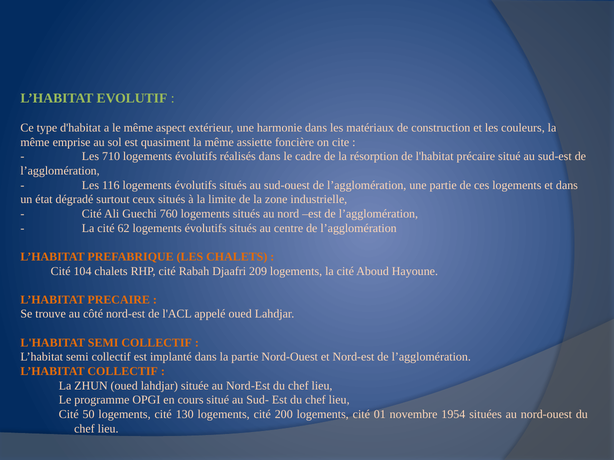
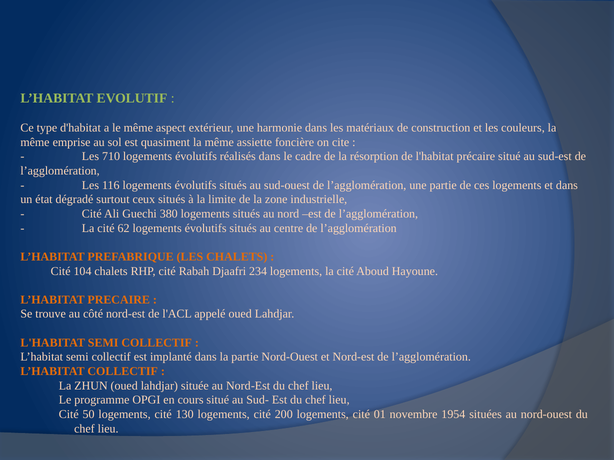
760: 760 -> 380
209: 209 -> 234
